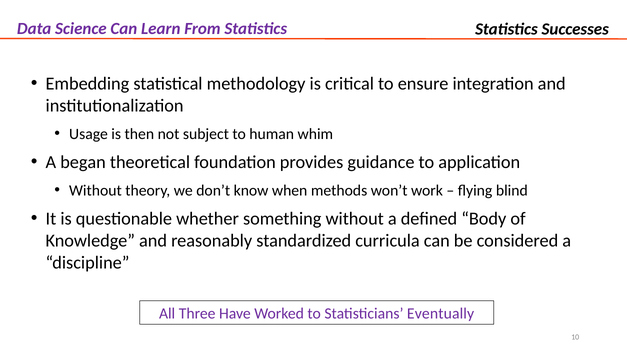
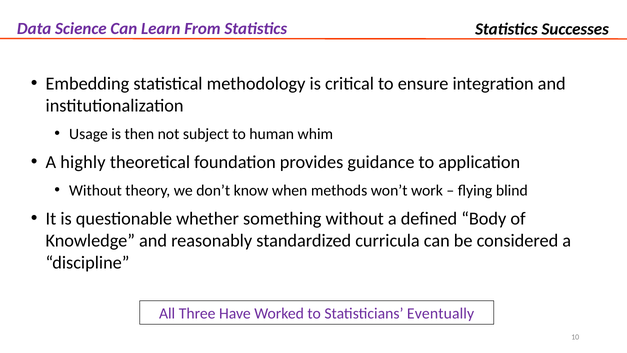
began: began -> highly
